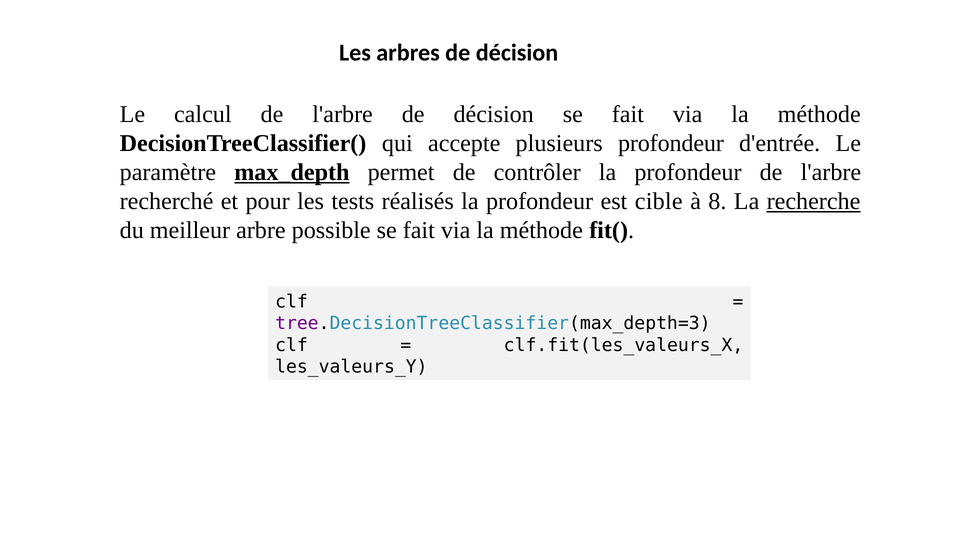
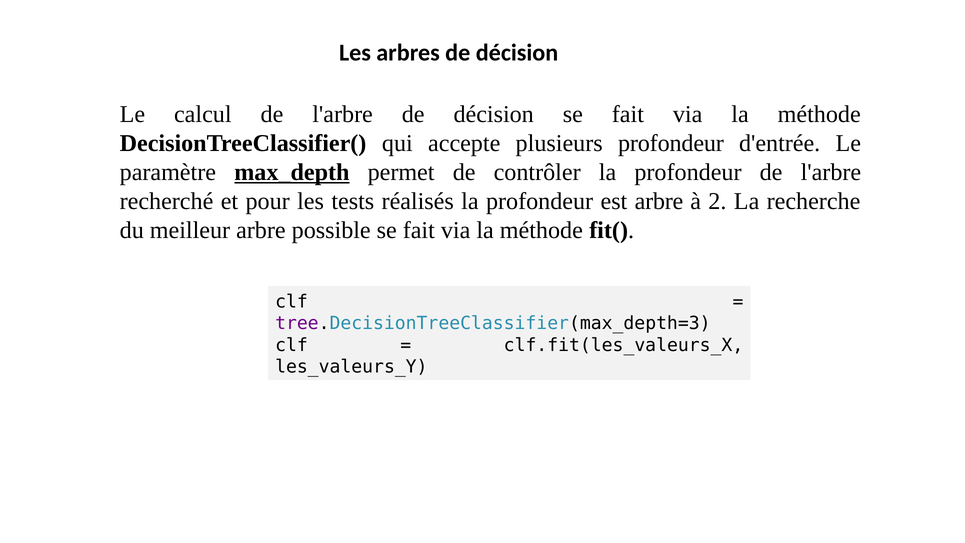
est cible: cible -> arbre
8: 8 -> 2
recherche underline: present -> none
